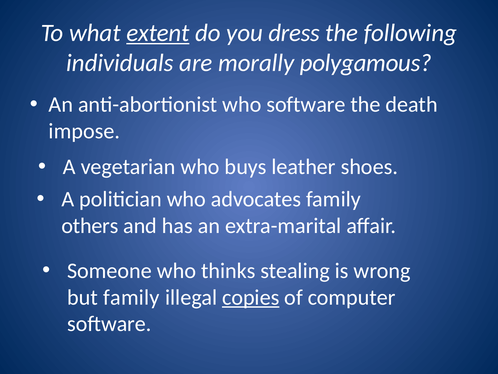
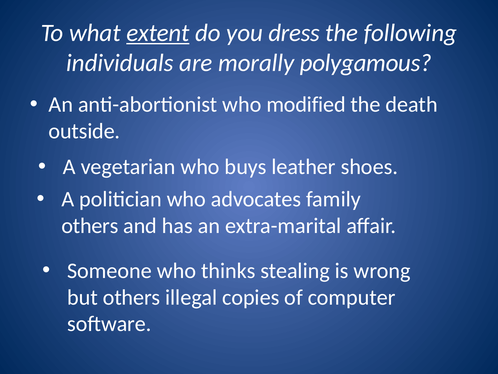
who software: software -> modified
impose: impose -> outside
but family: family -> others
copies underline: present -> none
